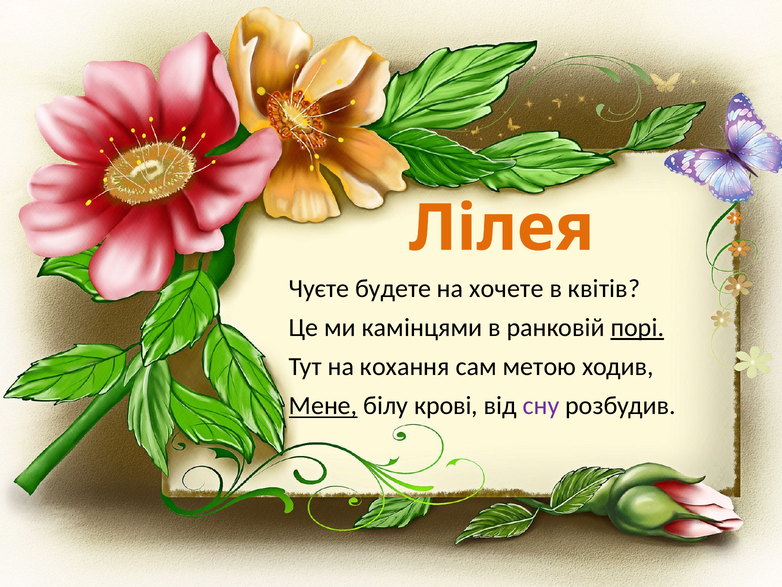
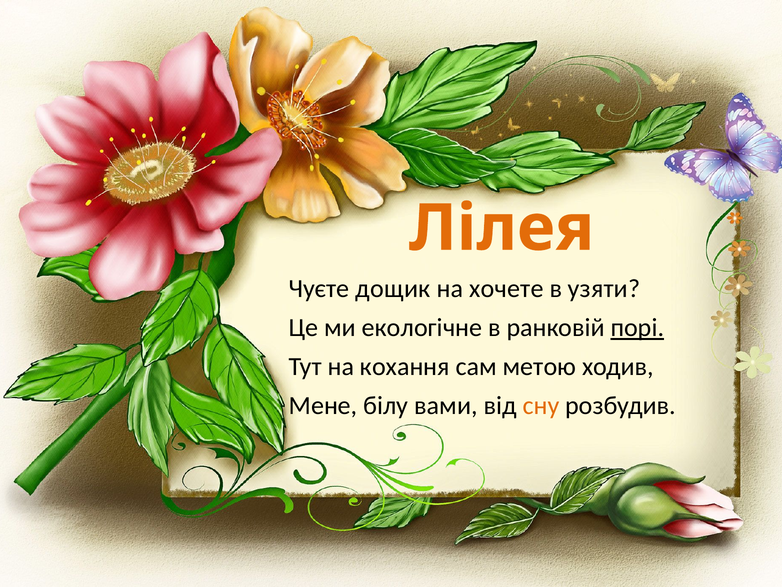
будете: будете -> дощик
квітів: квітів -> узяти
камінцями: камінцями -> екологічне
Мене underline: present -> none
крові: крові -> вами
сну colour: purple -> orange
